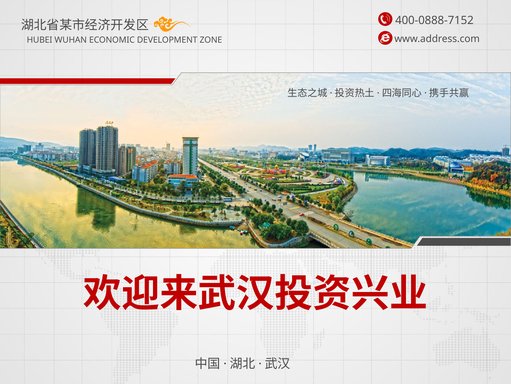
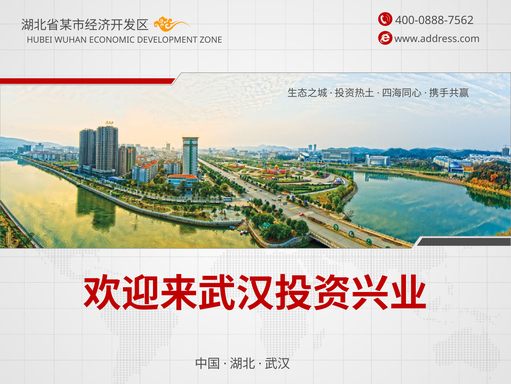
400-0888-7152: 400-0888-7152 -> 400-0888-7562
